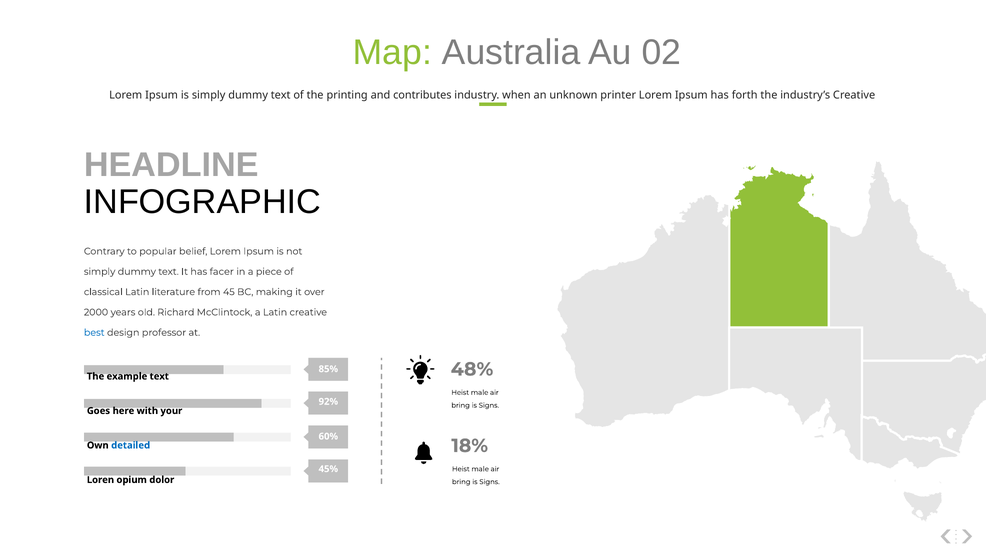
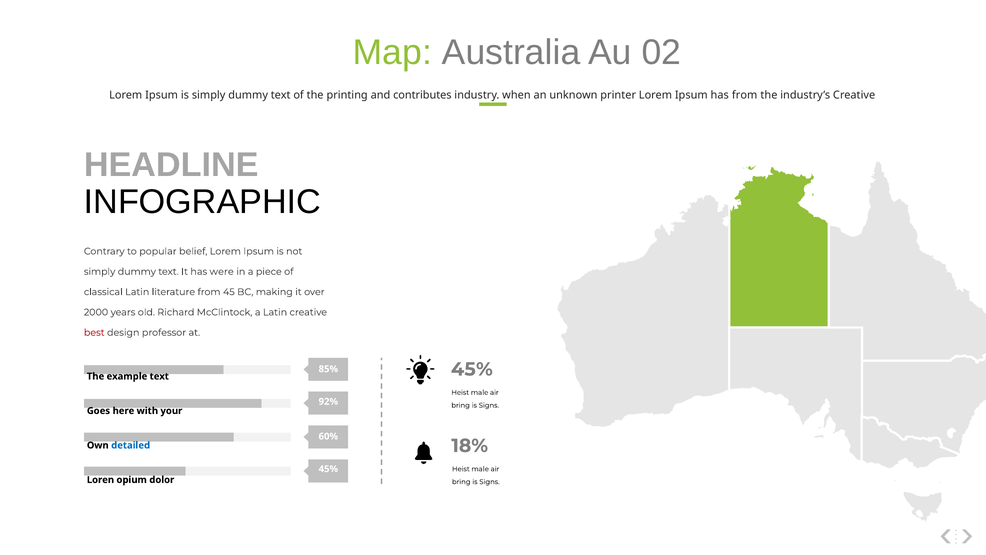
has forth: forth -> from
facer: facer -> were
best colour: blue -> red
48% at (472, 369): 48% -> 45%
